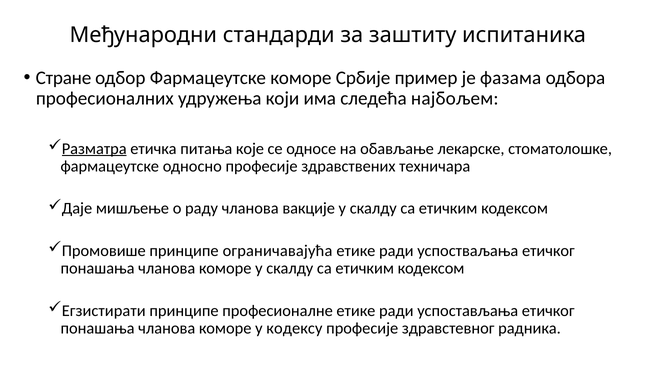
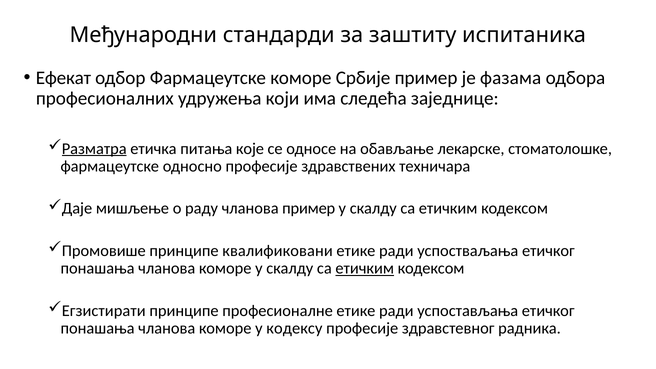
Стране: Стране -> Ефекат
најбољем: најбољем -> заједнице
чланова вакције: вакције -> пример
ограничавајућа: ограничавајућа -> квалификовани
етичким at (365, 268) underline: none -> present
